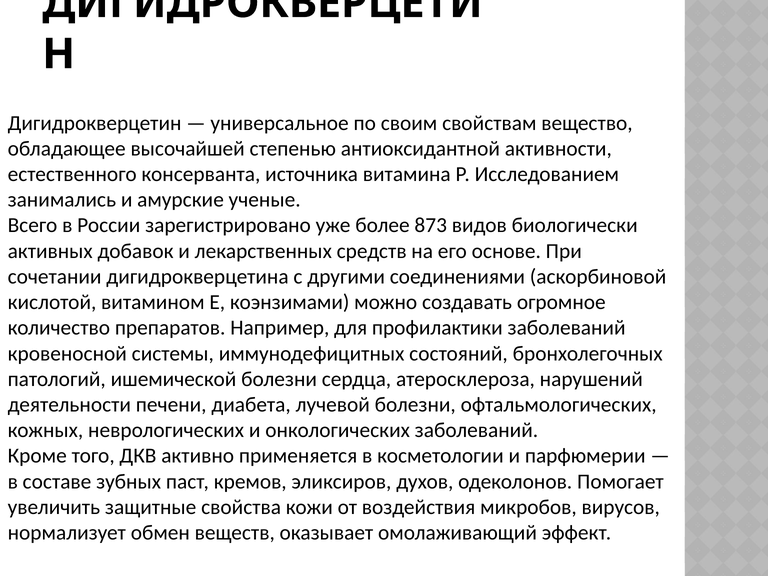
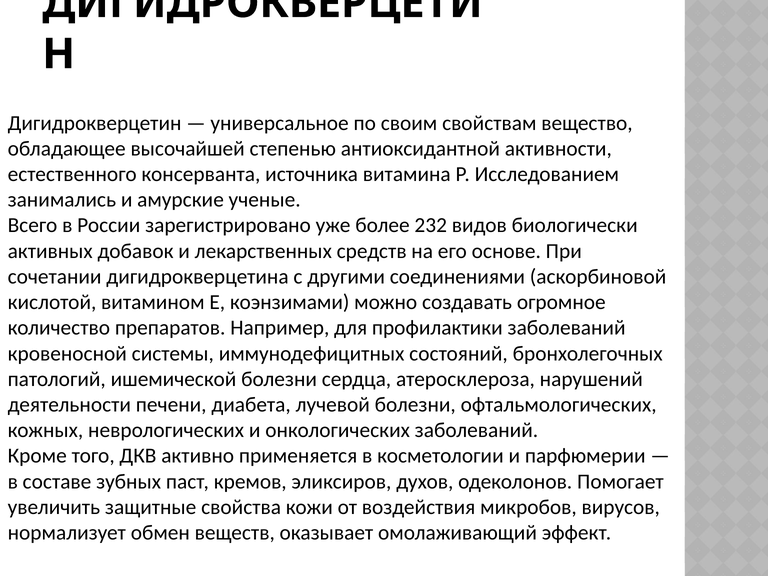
873: 873 -> 232
